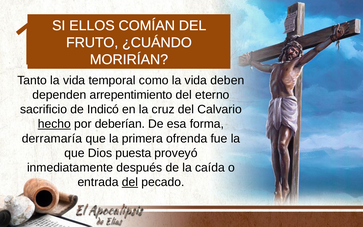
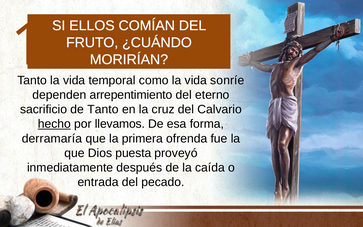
deben: deben -> sonríe
de Indicó: Indicó -> Tanto
deberían: deberían -> llevamos
del at (130, 182) underline: present -> none
